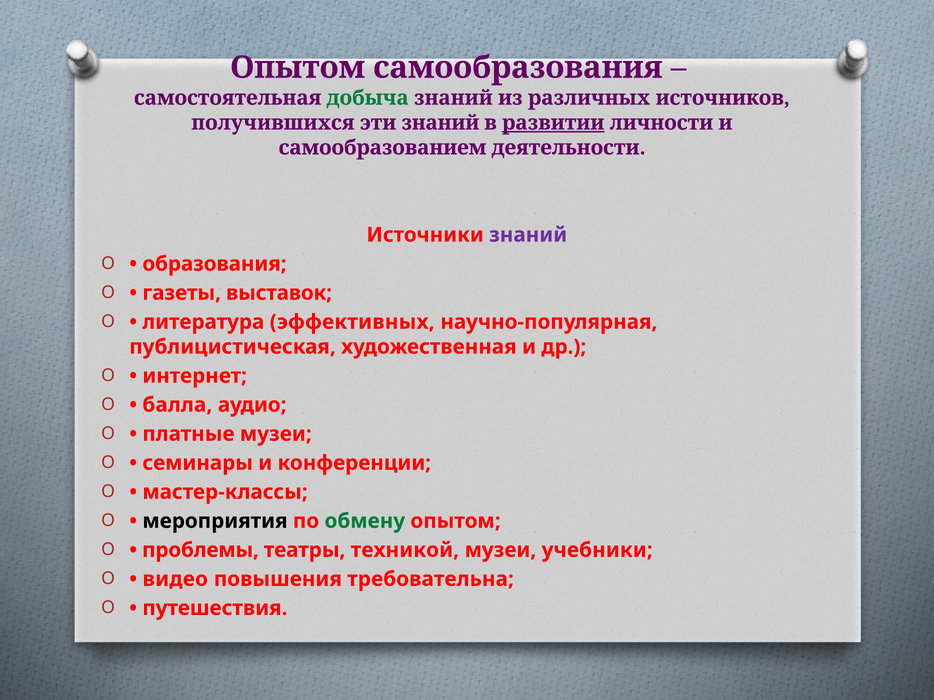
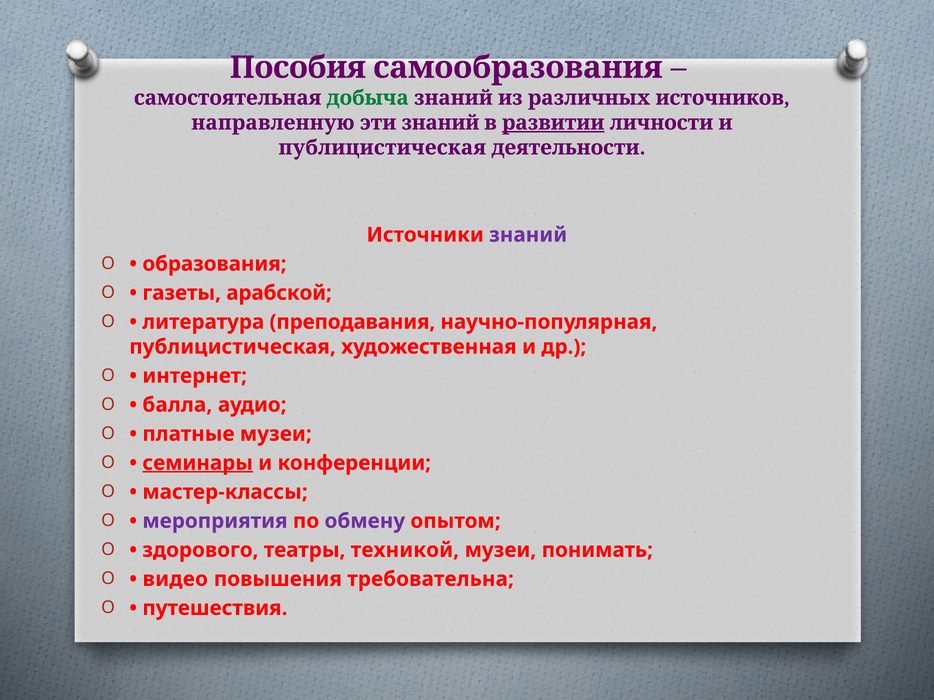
Опытом at (298, 68): Опытом -> Пособия
получившихся: получившихся -> направленную
самообразованием at (383, 148): самообразованием -> публицистическая
выставок: выставок -> арабской
эффективных: эффективных -> преподавания
семинары underline: none -> present
мероприятия colour: black -> purple
обмену colour: green -> purple
проблемы: проблемы -> здорового
учебники: учебники -> понимать
